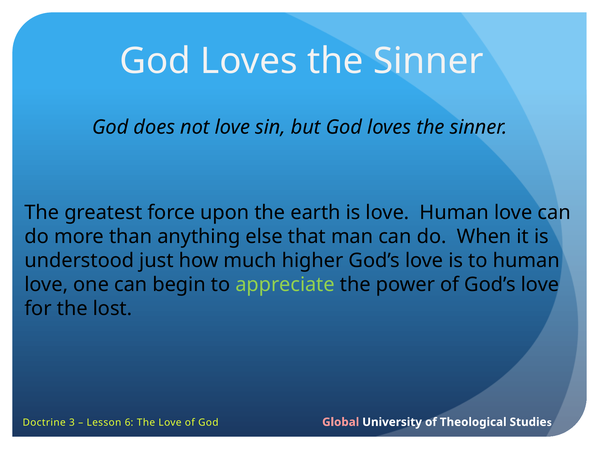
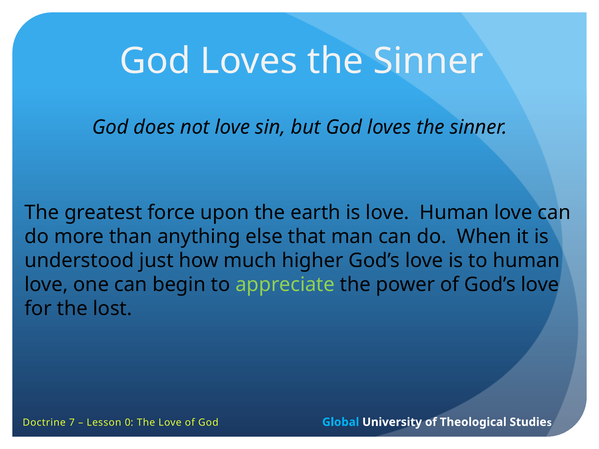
3: 3 -> 7
6: 6 -> 0
Global colour: pink -> light blue
